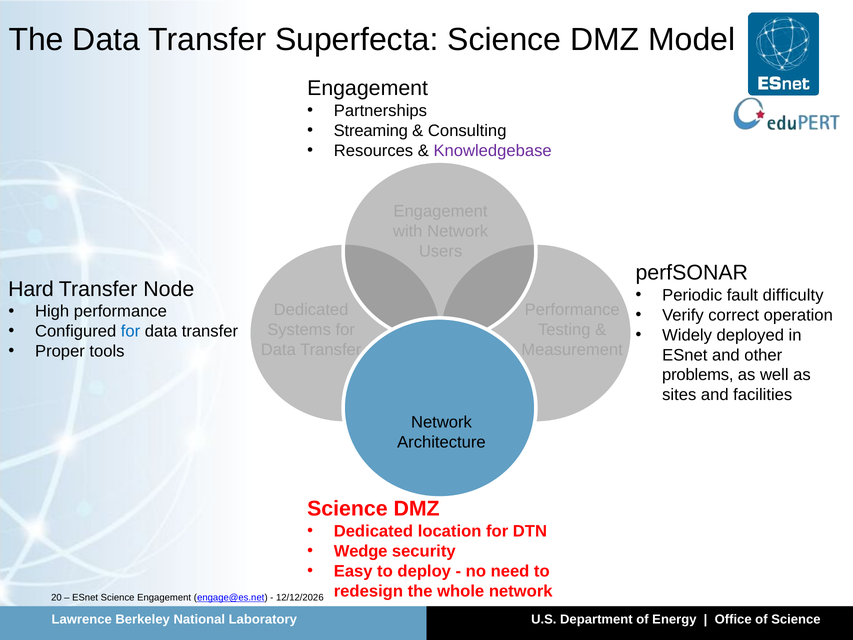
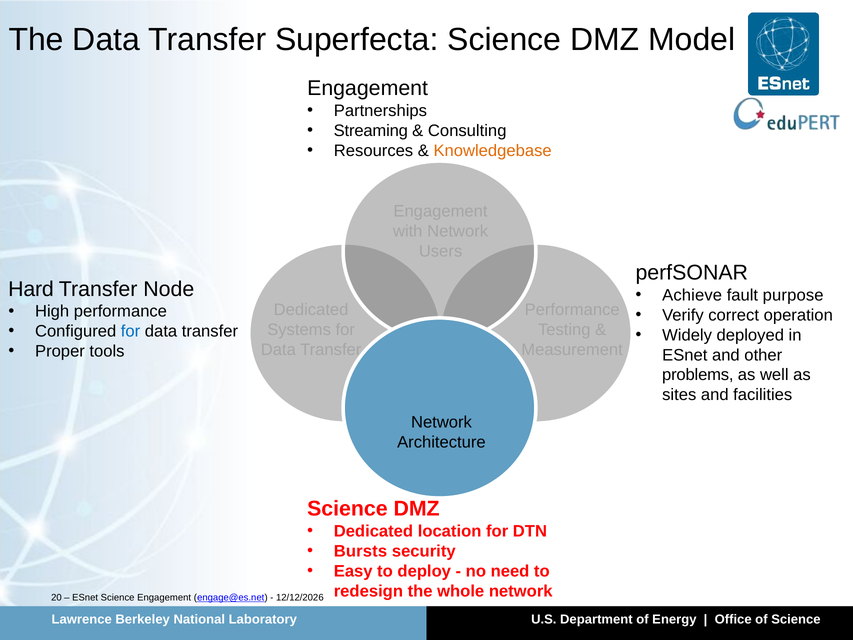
Knowledgebase colour: purple -> orange
Periodic: Periodic -> Achieve
difficulty: difficulty -> purpose
Wedge: Wedge -> Bursts
